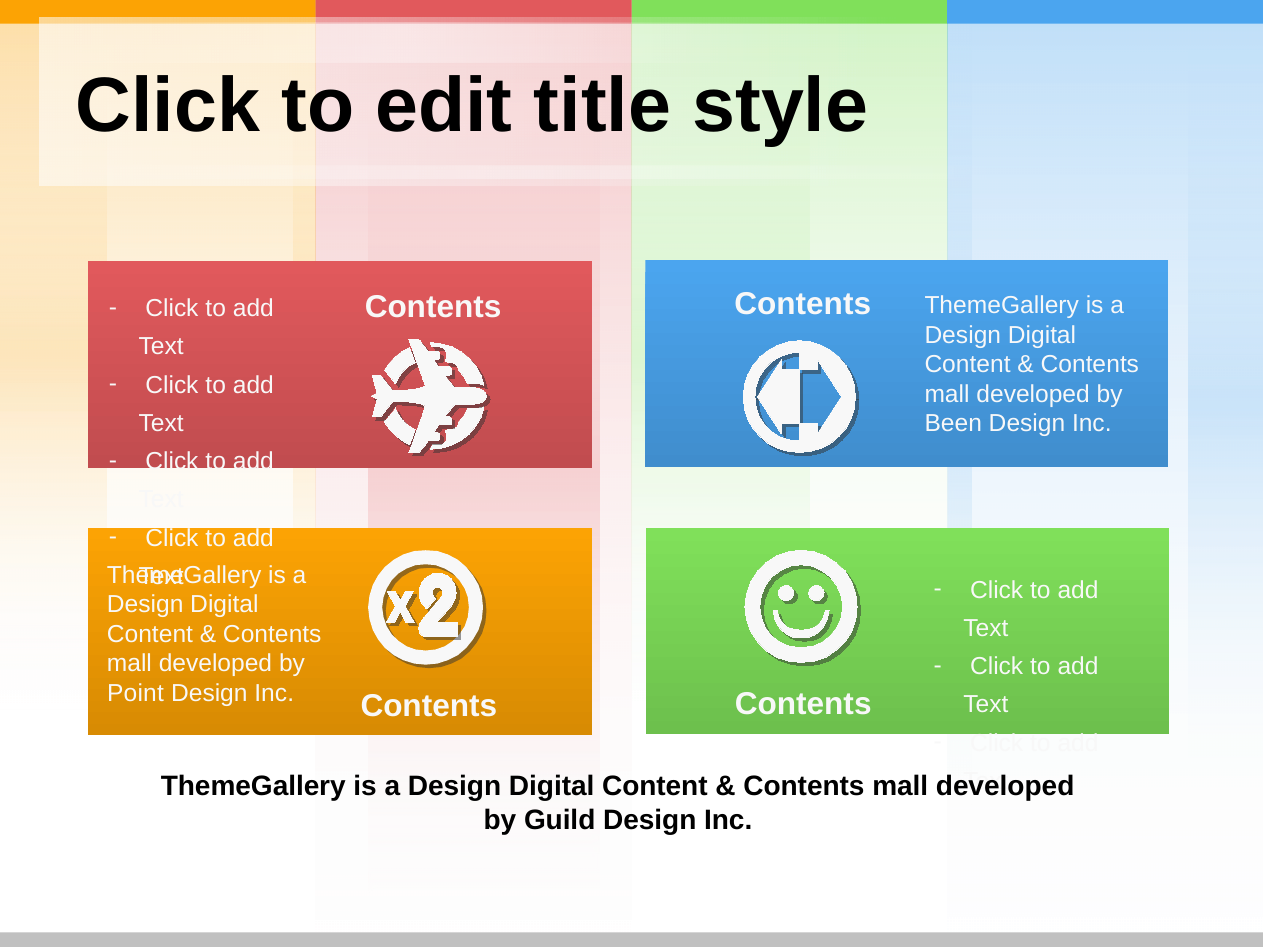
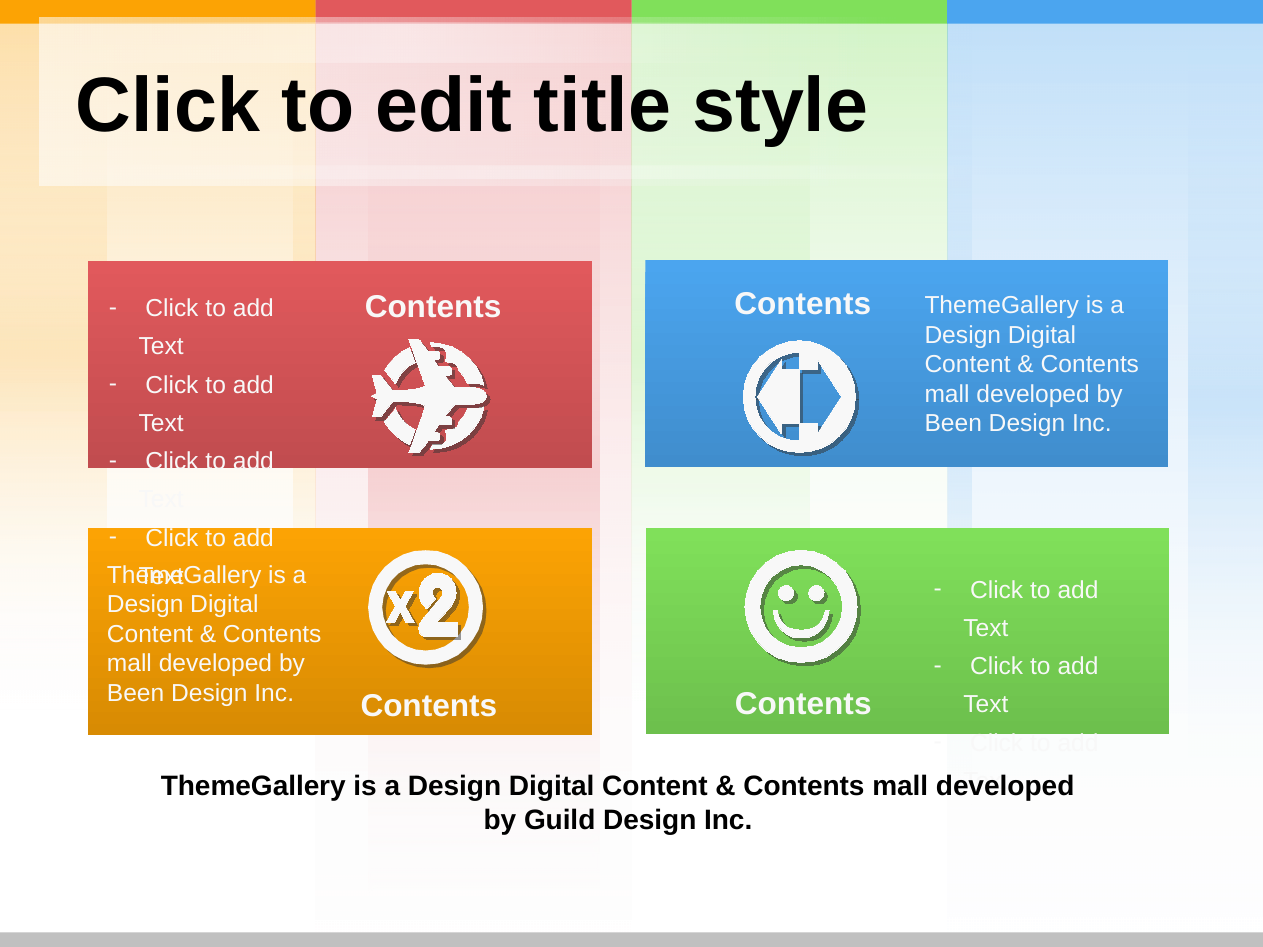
Point at (135, 693): Point -> Been
